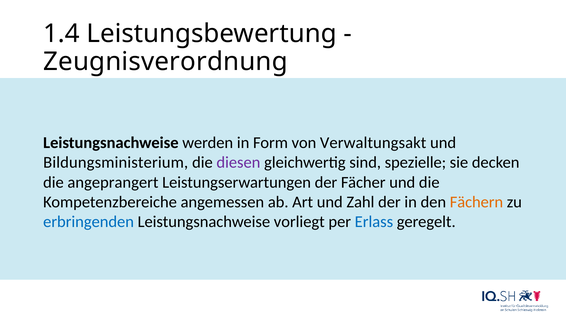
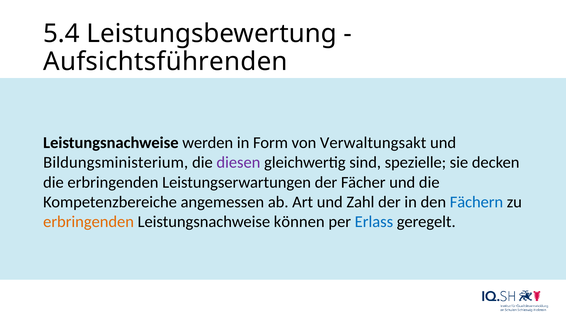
1.4: 1.4 -> 5.4
Zeugnisverordnung: Zeugnisverordnung -> Aufsichtsführenden
die angeprangert: angeprangert -> erbringenden
Fächern colour: orange -> blue
erbringenden at (89, 222) colour: blue -> orange
vorliegt: vorliegt -> können
